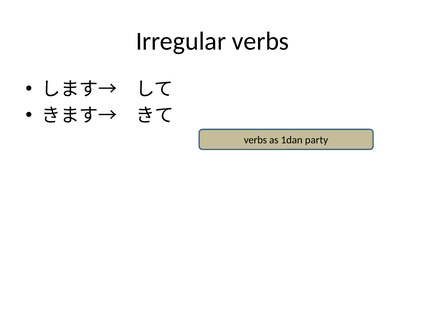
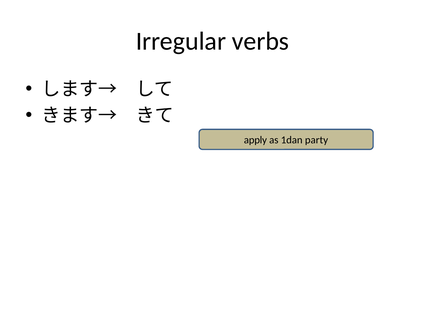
verbs at (255, 140): verbs -> apply
